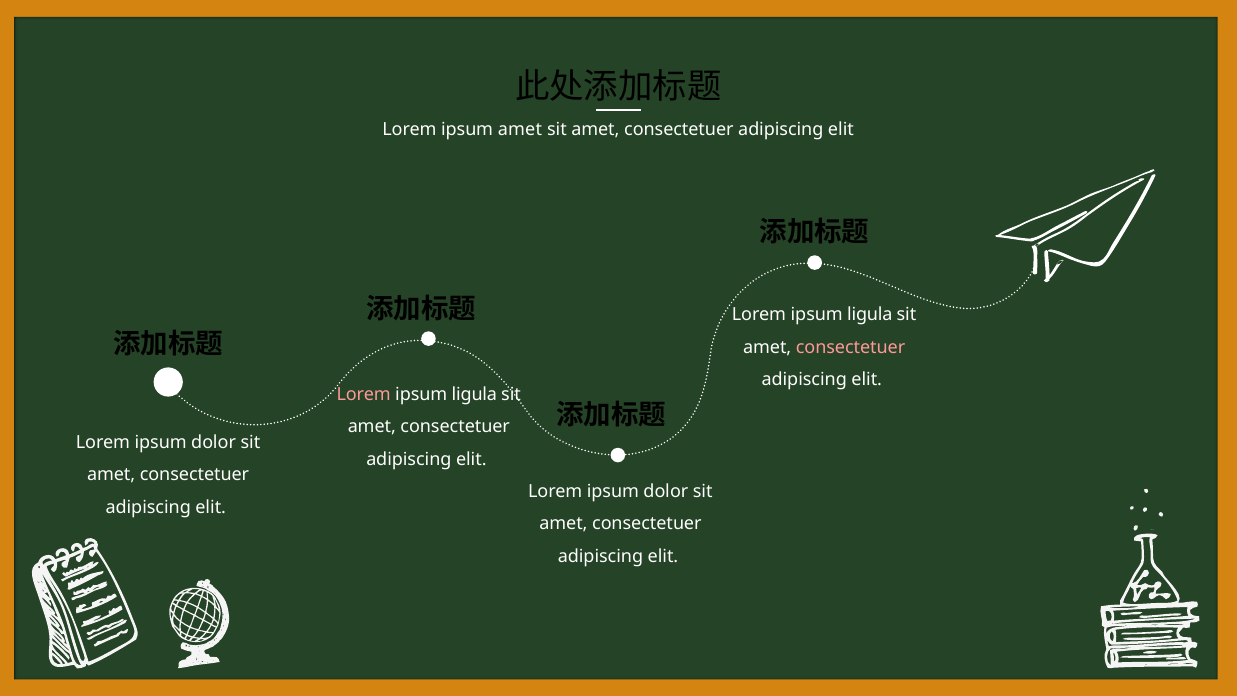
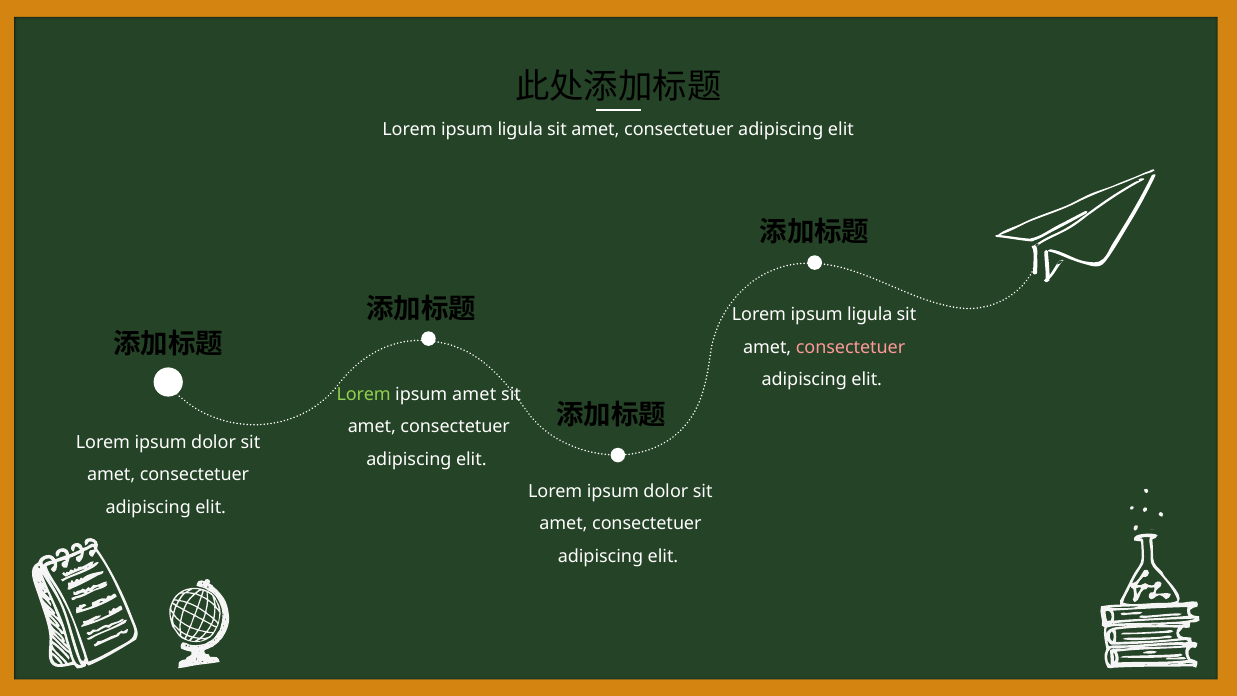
amet at (520, 130): amet -> ligula
Lorem at (364, 394) colour: pink -> light green
ligula at (474, 394): ligula -> amet
